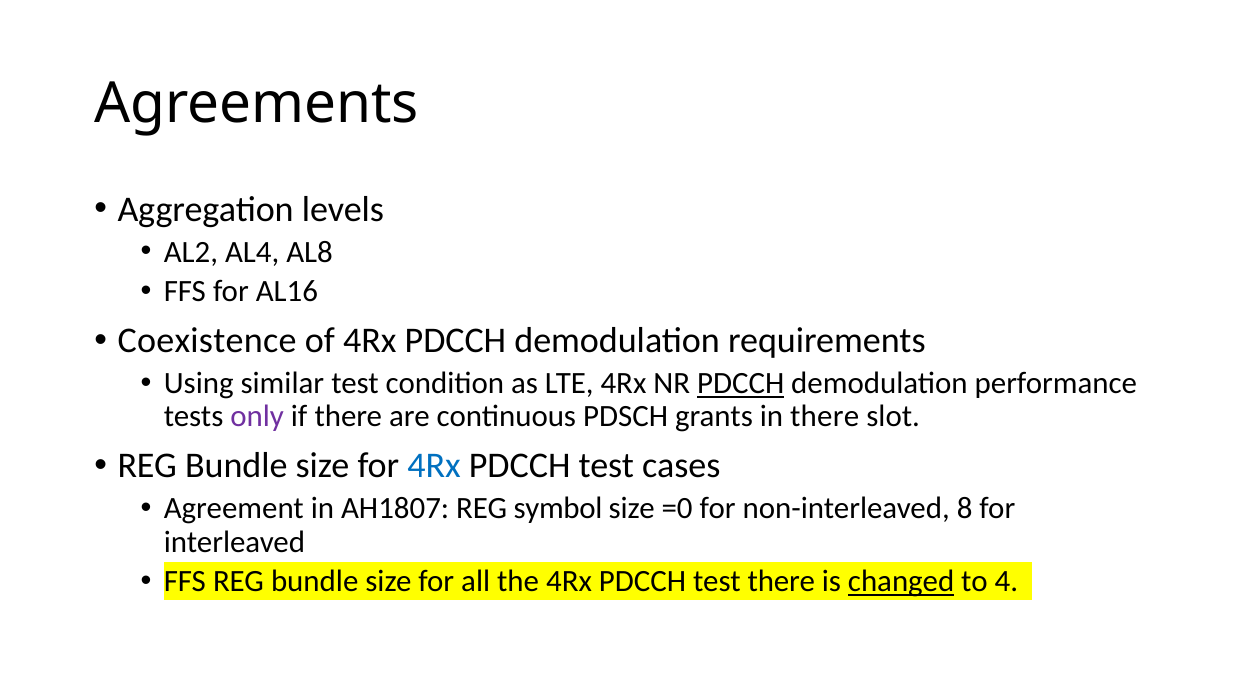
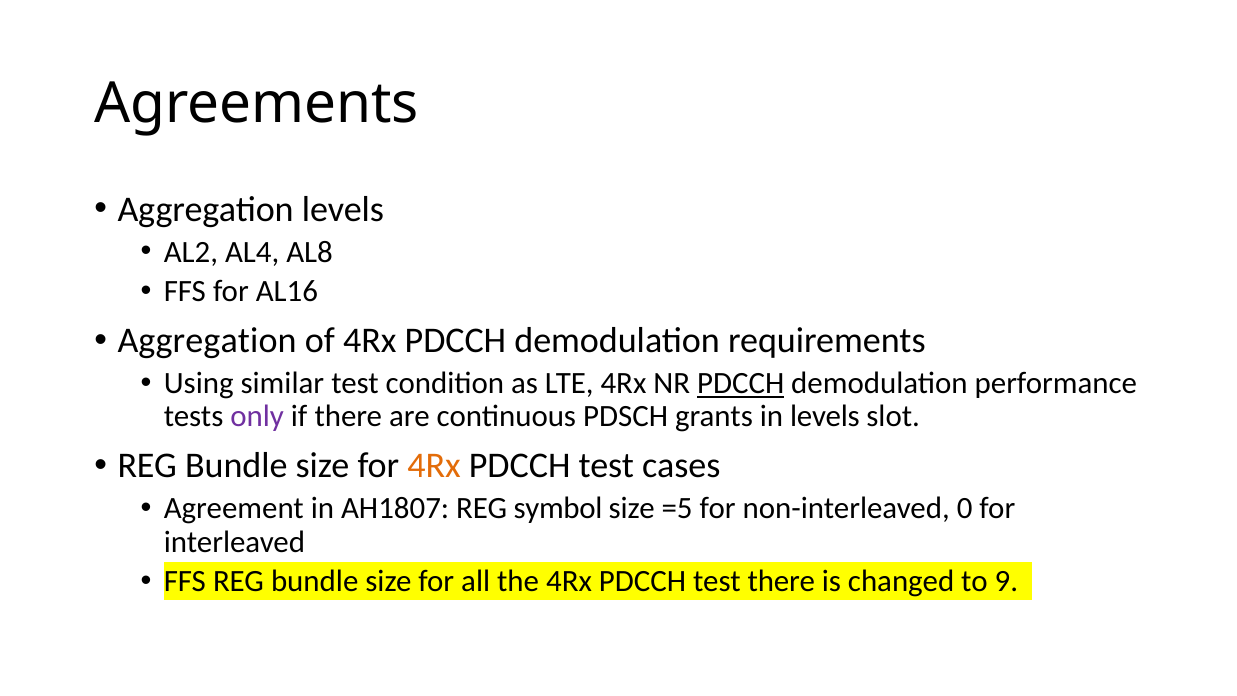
Coexistence at (207, 341): Coexistence -> Aggregation
in there: there -> levels
4Rx at (434, 466) colour: blue -> orange
=0: =0 -> =5
8: 8 -> 0
changed underline: present -> none
4: 4 -> 9
